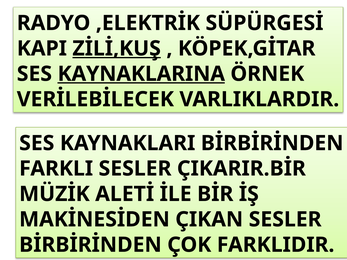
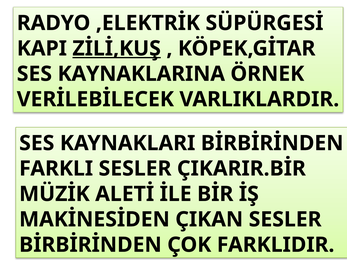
KAYNAKLARINA underline: present -> none
